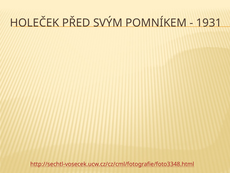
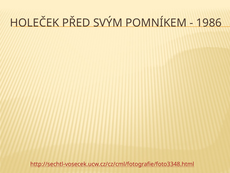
1931: 1931 -> 1986
